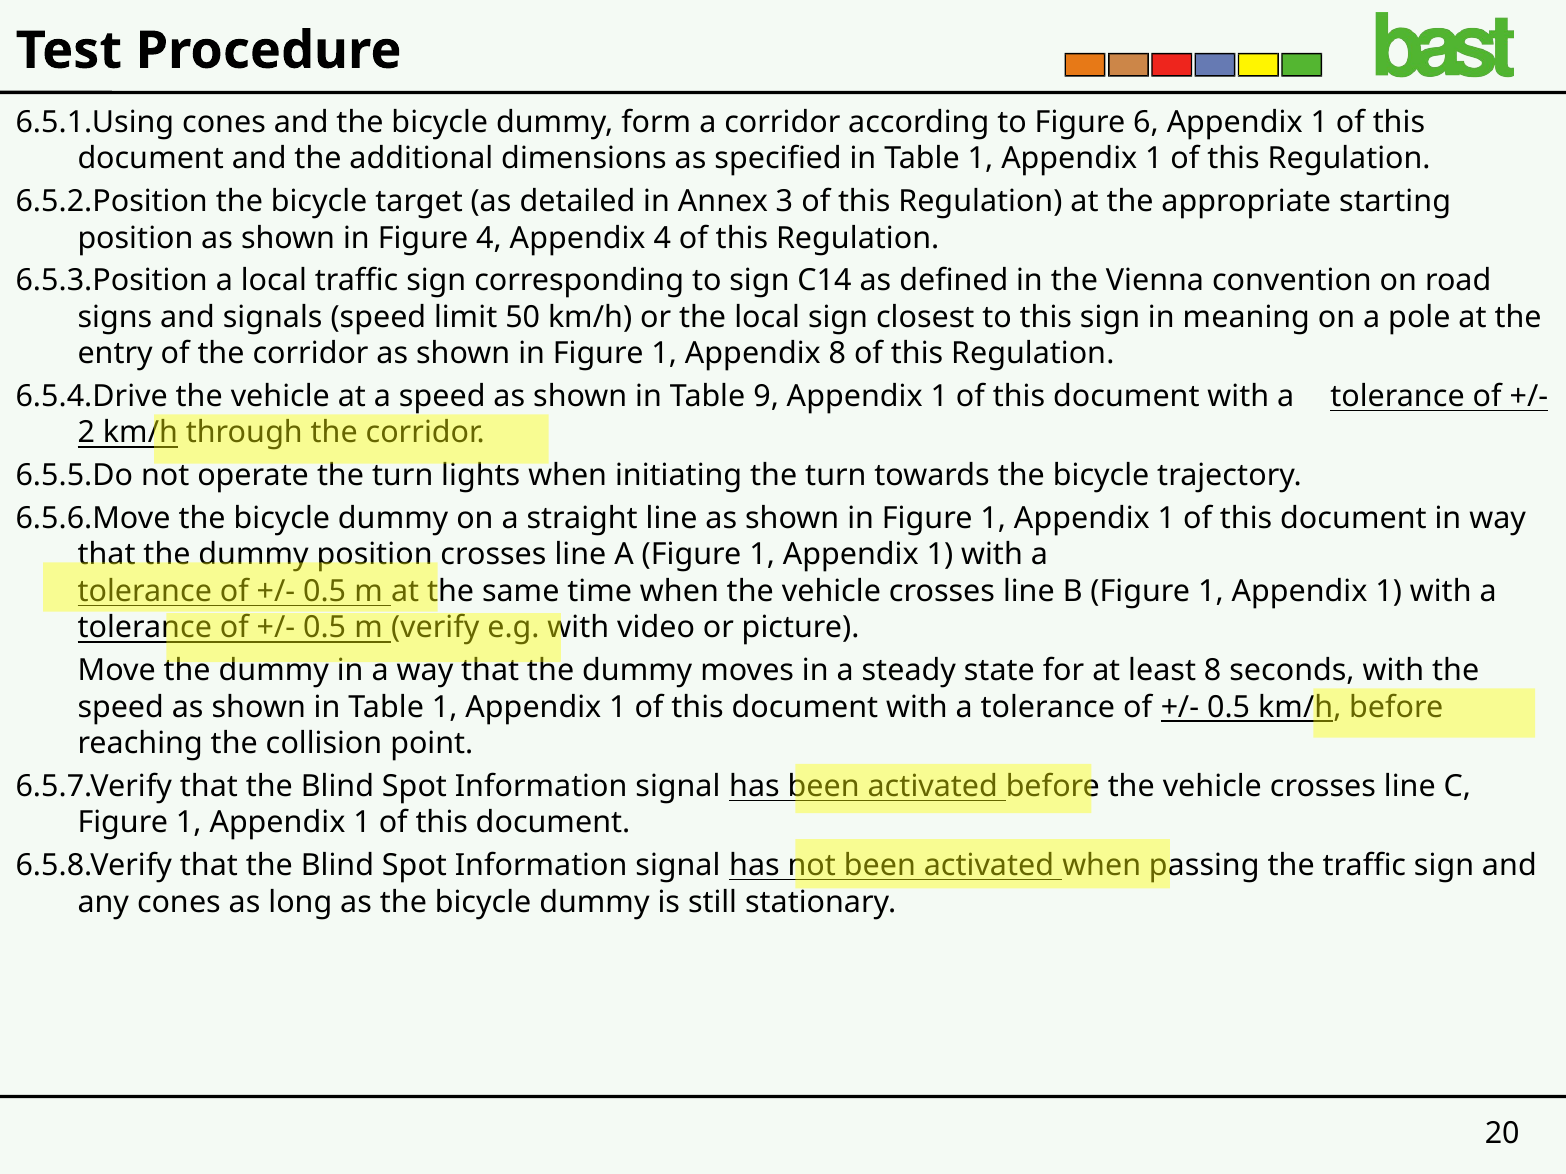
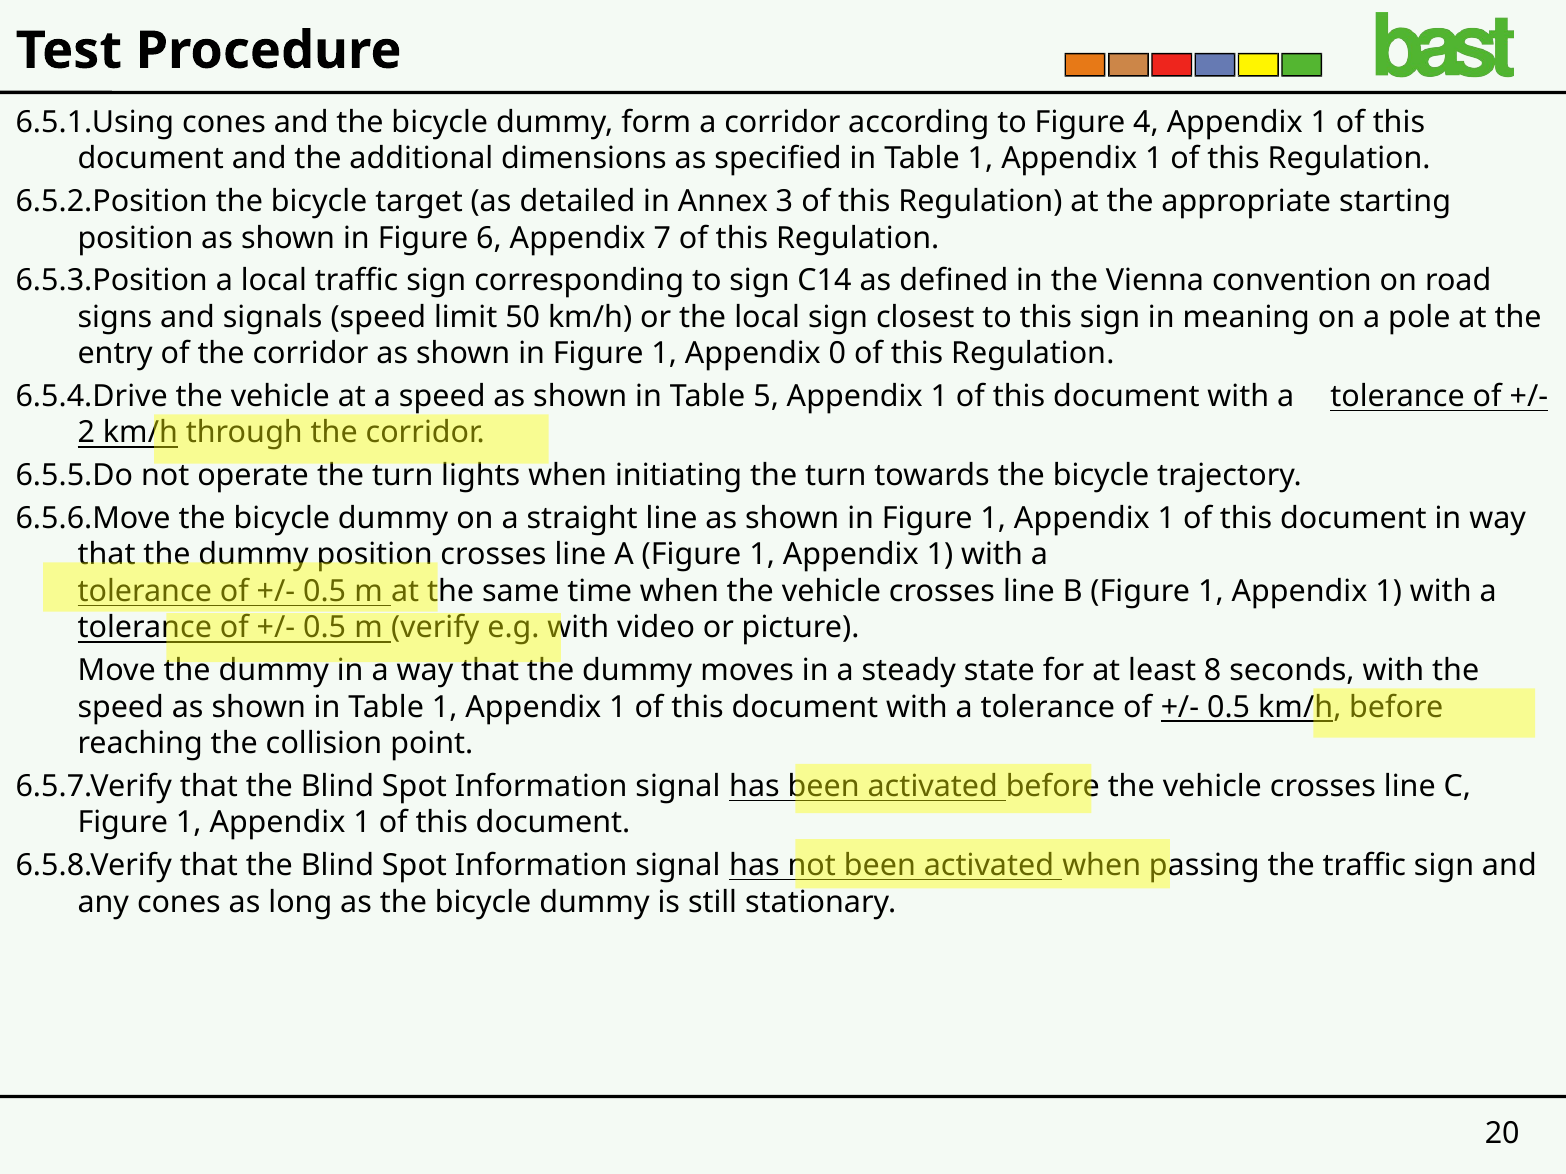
6: 6 -> 4
Figure 4: 4 -> 6
Appendix 4: 4 -> 7
Appendix 8: 8 -> 0
9: 9 -> 5
